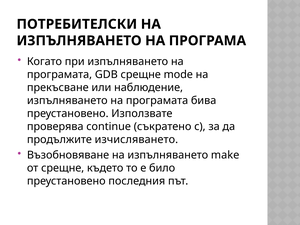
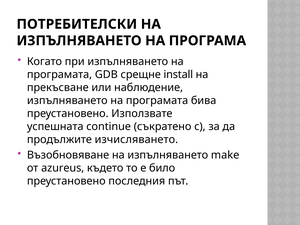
mode: mode -> install
проверява: проверява -> успешната
от срещне: срещне -> azureus
